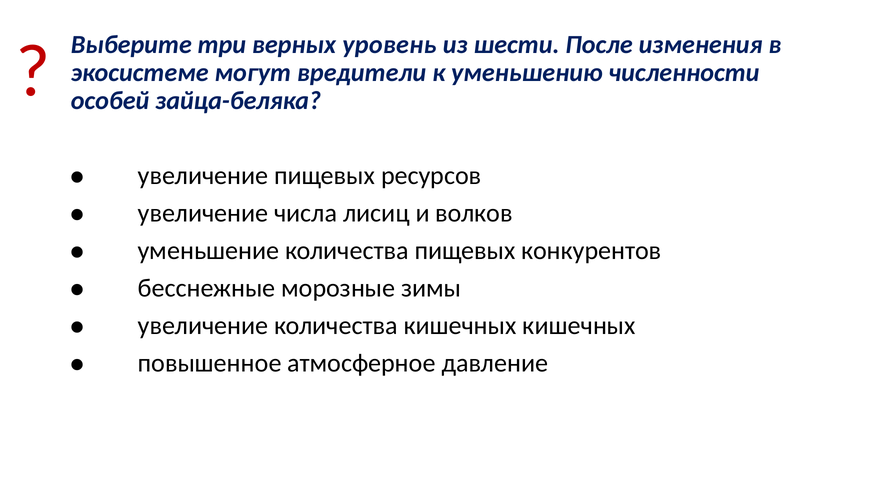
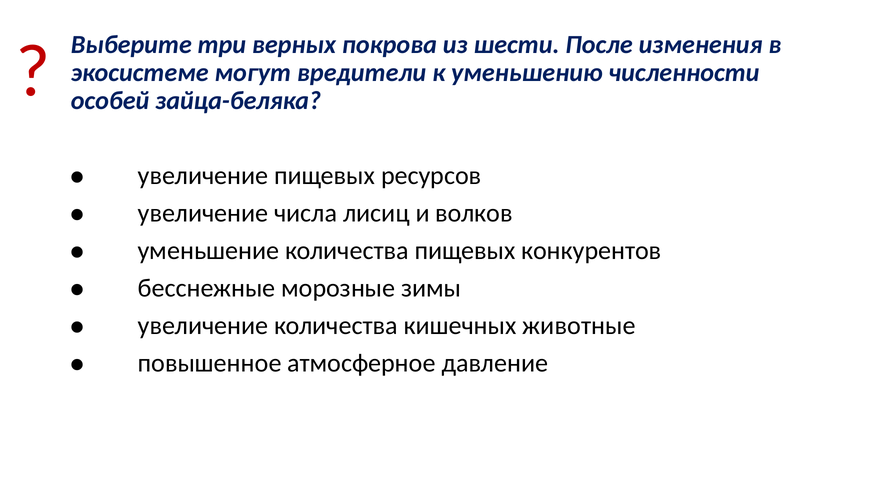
уровень: уровень -> покрова
кишечных кишечных: кишечных -> животные
